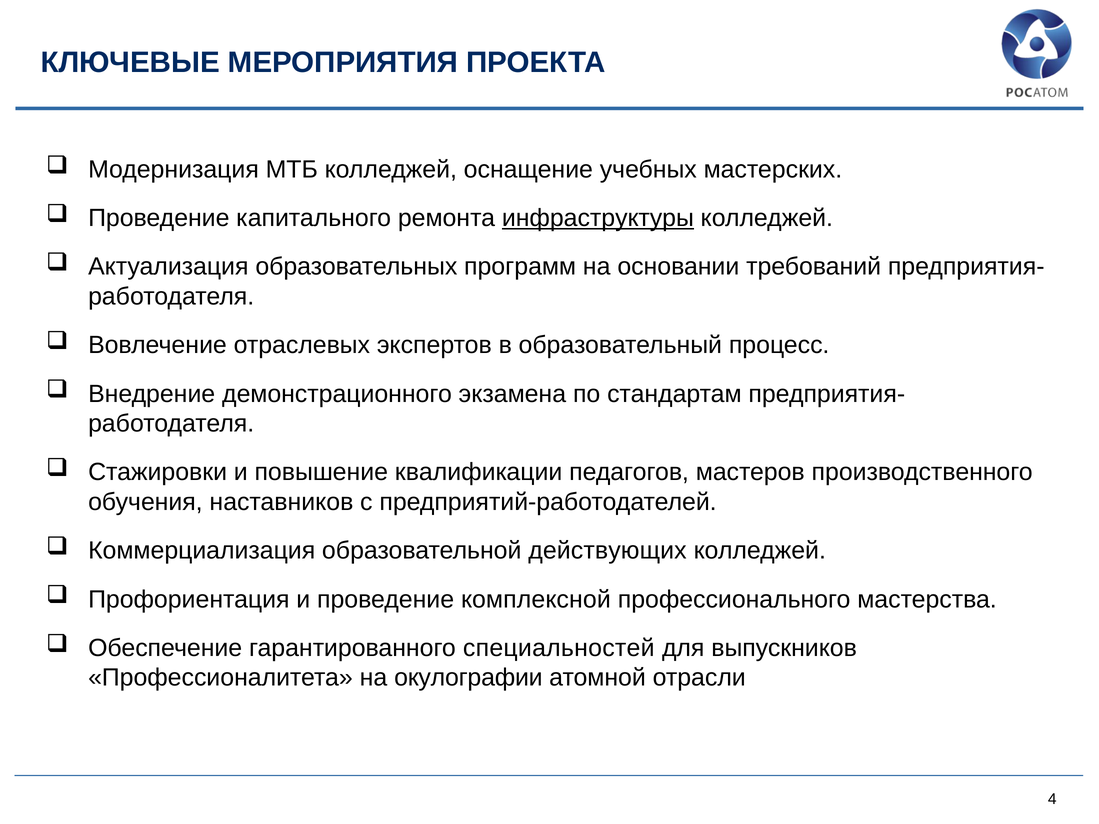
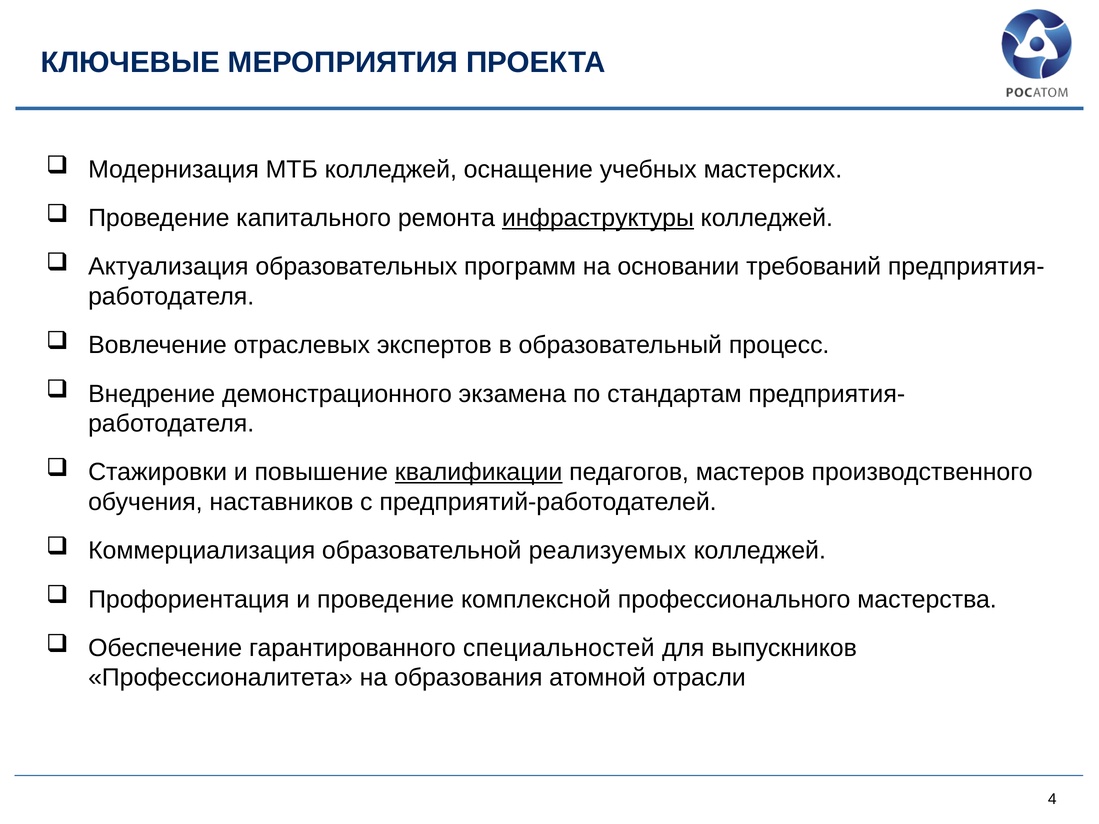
квалификации underline: none -> present
действующих: действующих -> реализуемых
окулографии: окулографии -> образования
